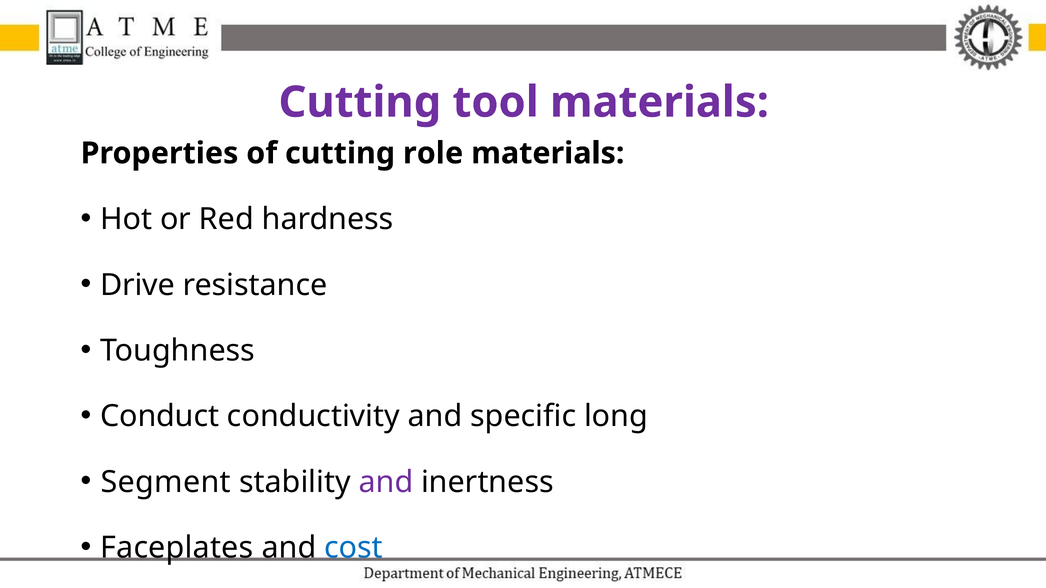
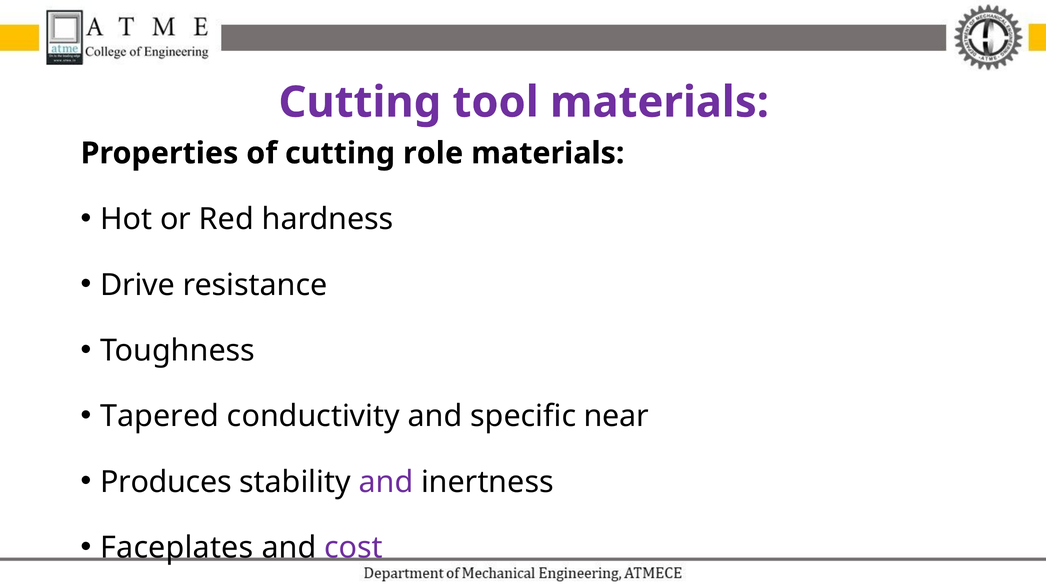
Conduct: Conduct -> Tapered
long: long -> near
Segment: Segment -> Produces
cost colour: blue -> purple
